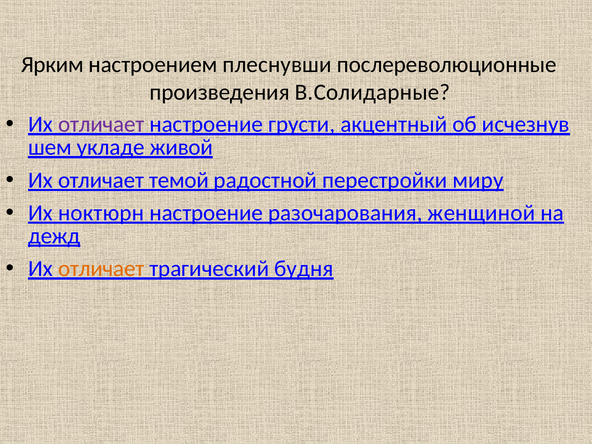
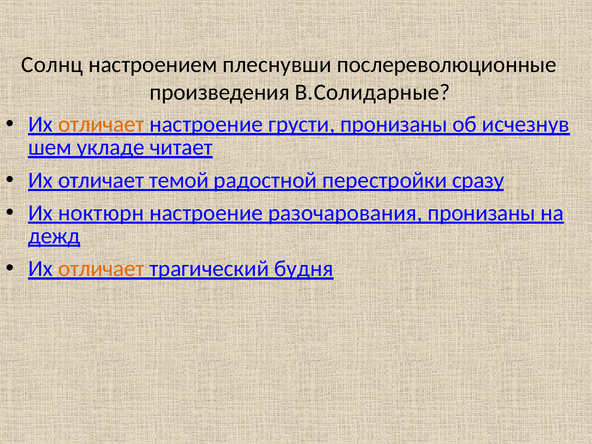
Ярким: Ярким -> Солнц
отличает at (101, 124) colour: purple -> orange
грусти акцентный: акцентный -> пронизаны
живой: живой -> читает
миру: миру -> сразу
разочарования женщиной: женщиной -> пронизаны
